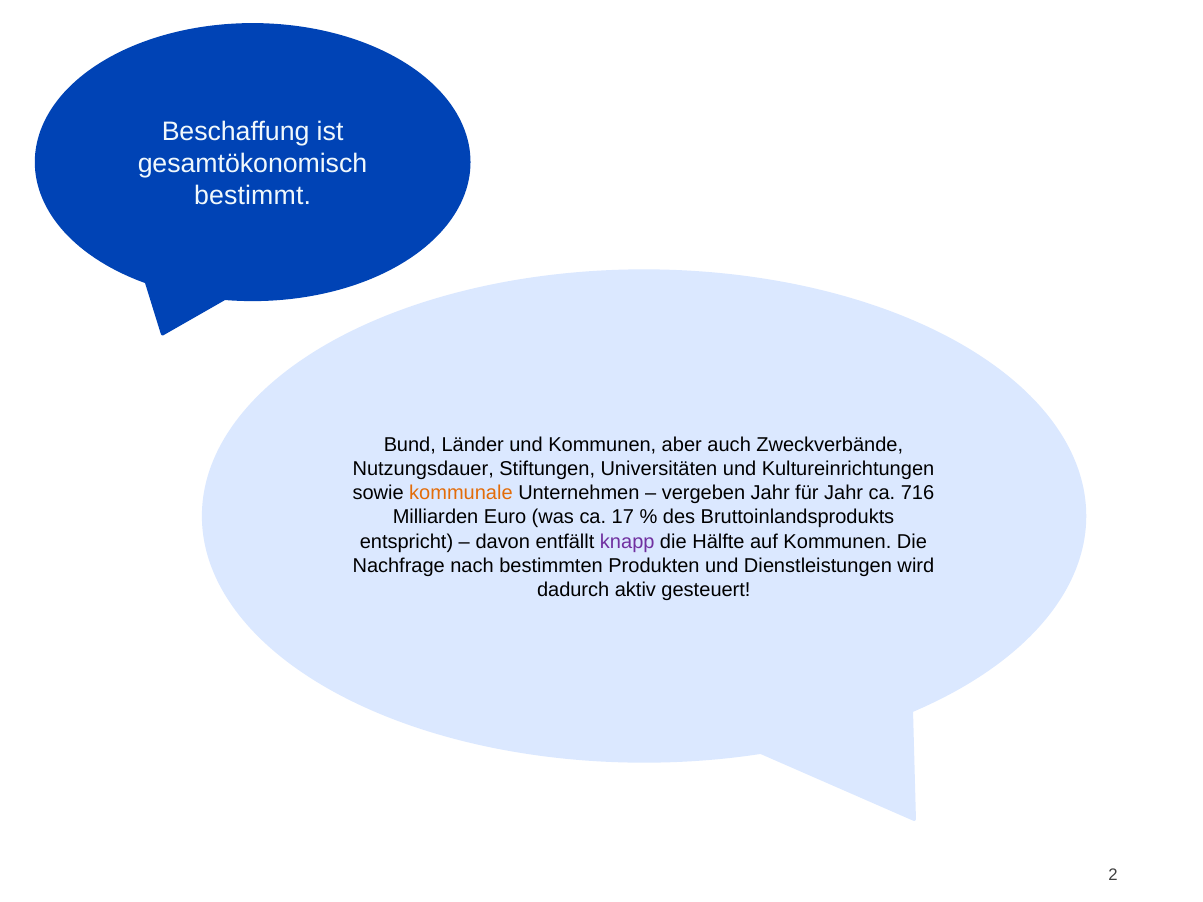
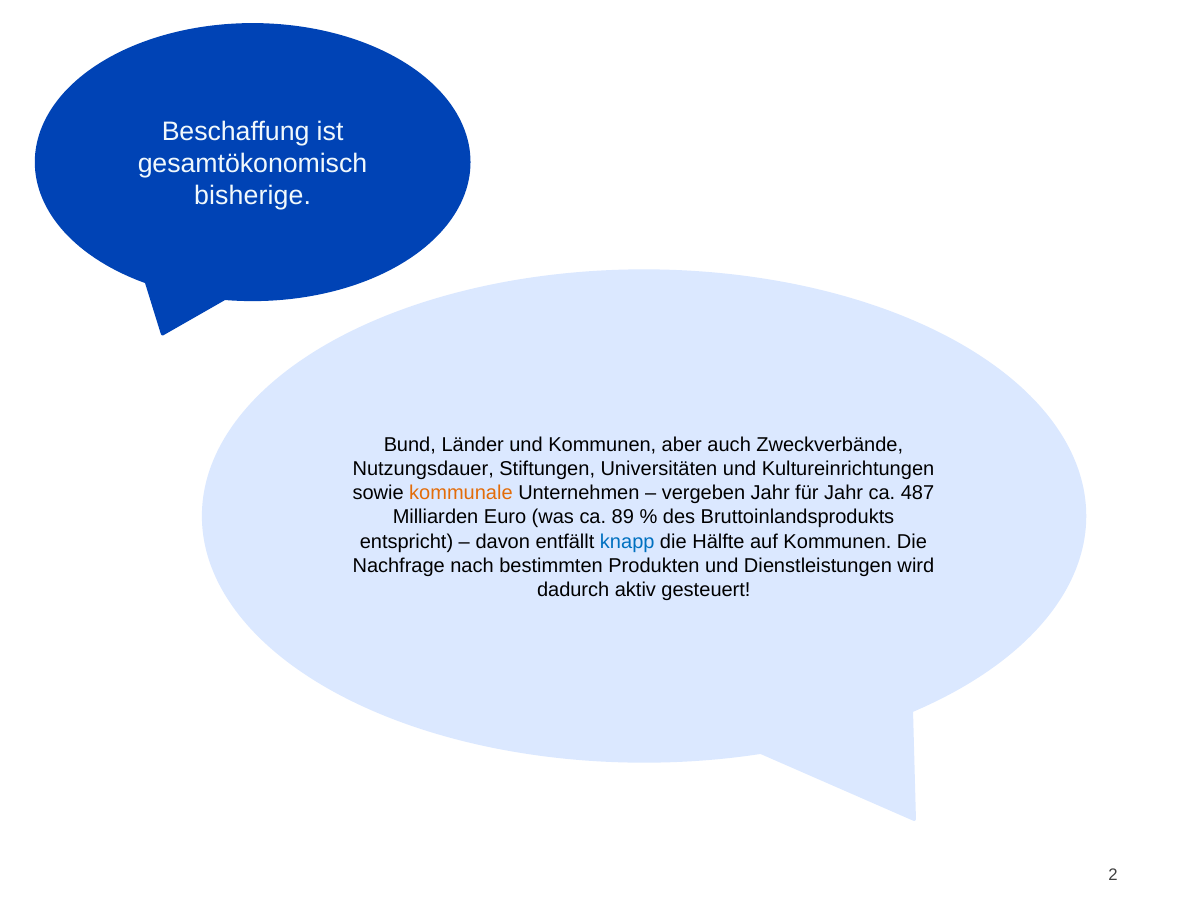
bestimmt: bestimmt -> bisherige
716: 716 -> 487
17: 17 -> 89
knapp colour: purple -> blue
